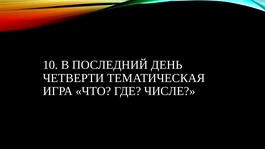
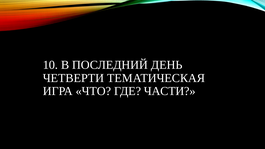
ЧИСЛЕ: ЧИСЛЕ -> ЧАСТИ
